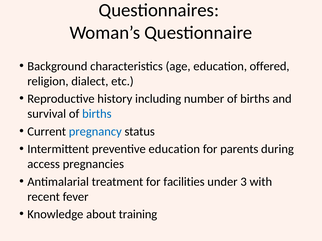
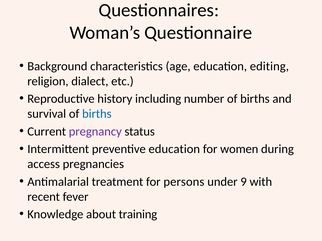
offered: offered -> editing
pregnancy colour: blue -> purple
parents: parents -> women
facilities: facilities -> persons
3: 3 -> 9
